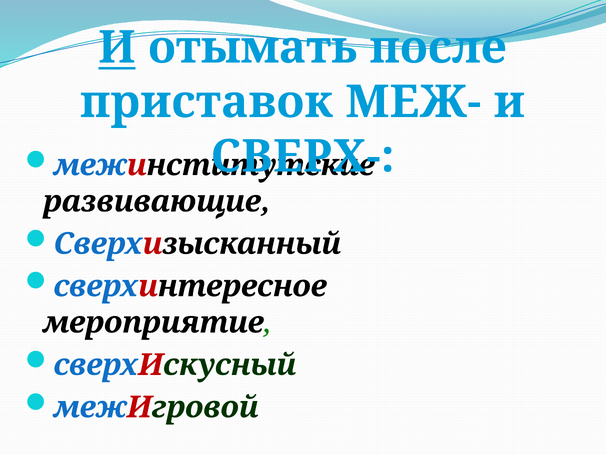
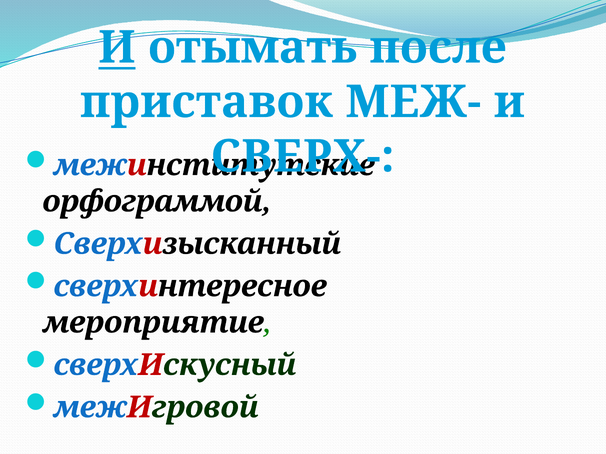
развивающие: развивающие -> орфограммой
